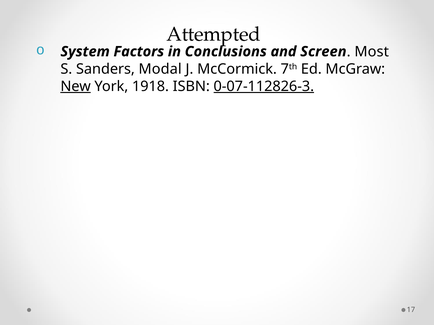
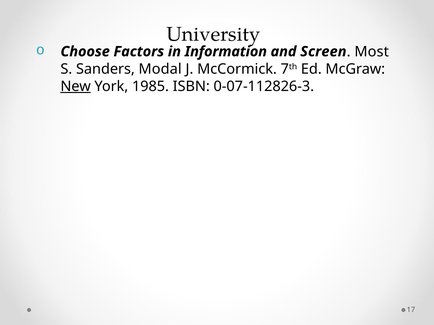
Attempted: Attempted -> University
System: System -> Choose
Conclusions: Conclusions -> Information
1918: 1918 -> 1985
0-07-112826-3 underline: present -> none
